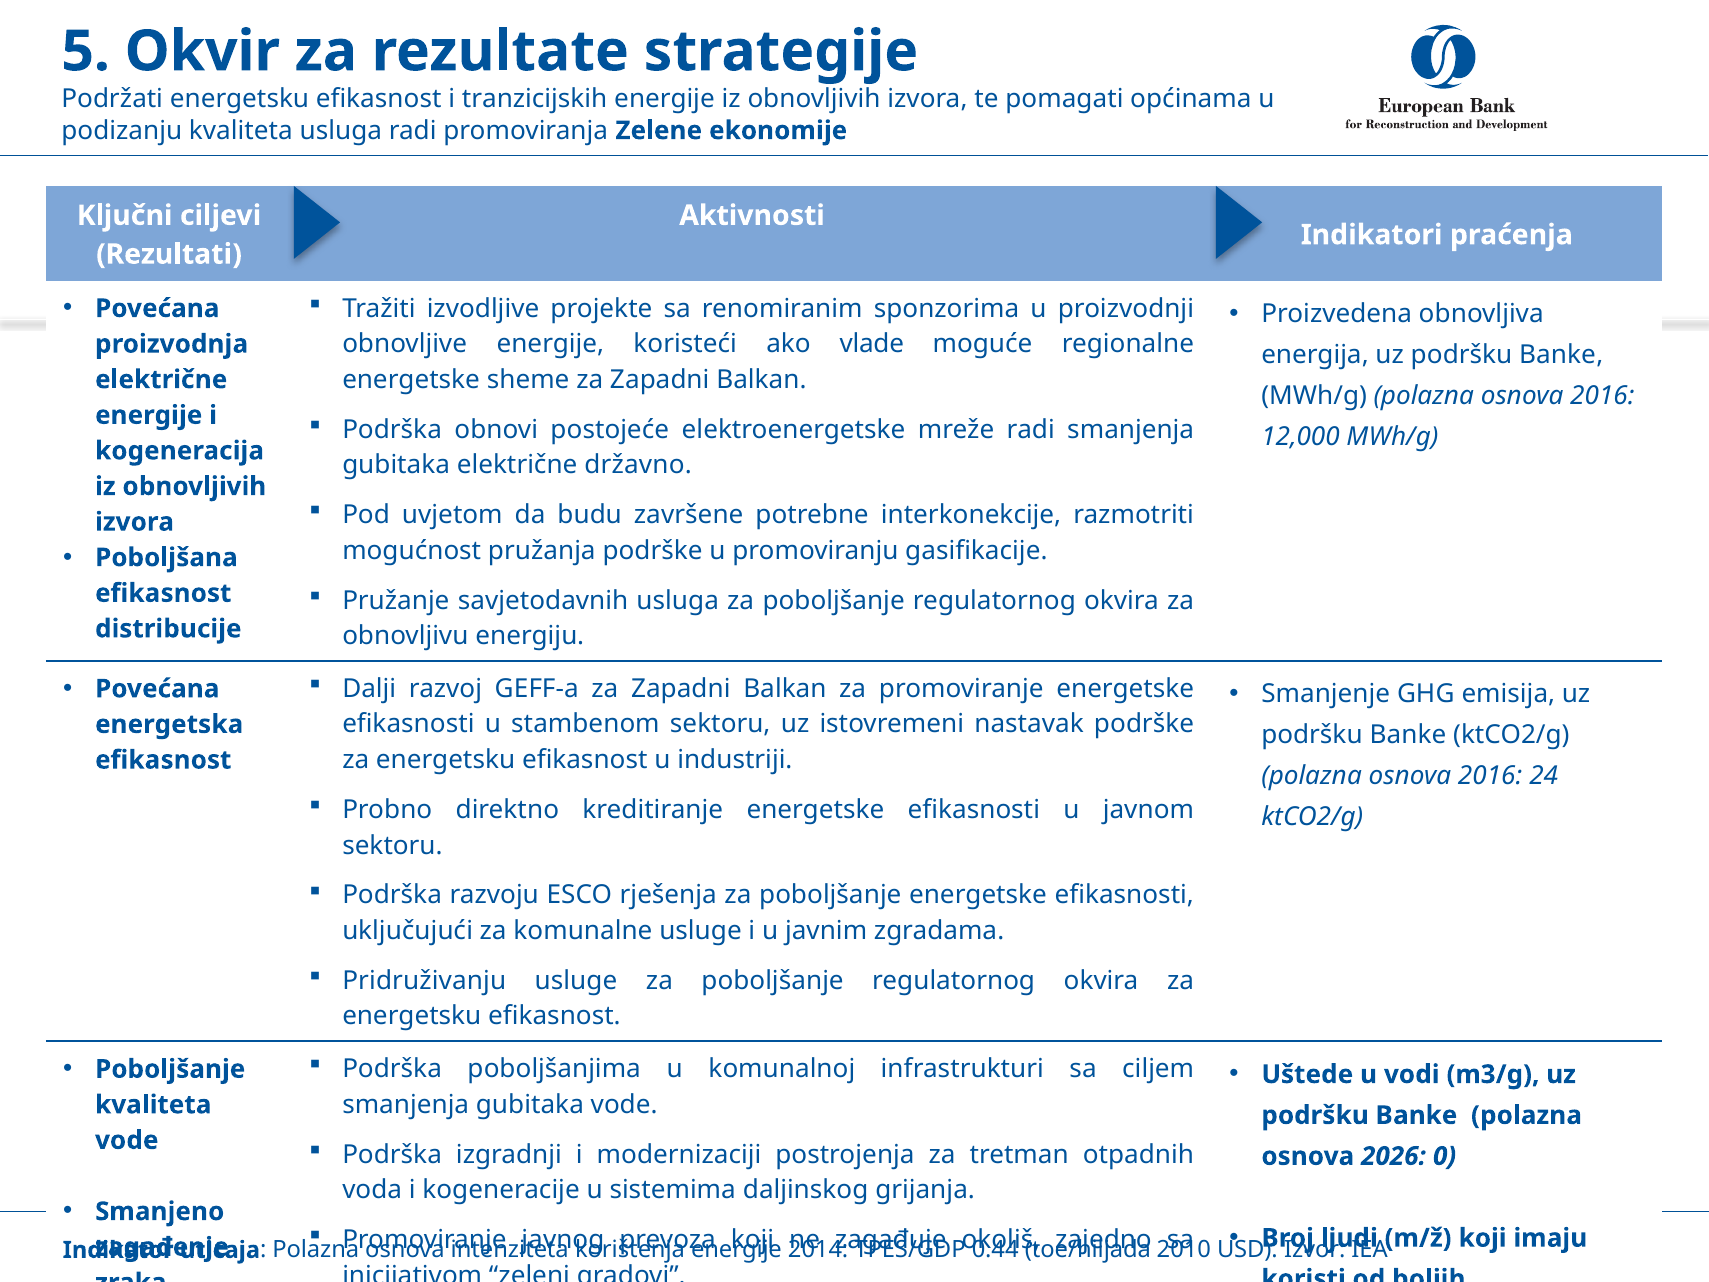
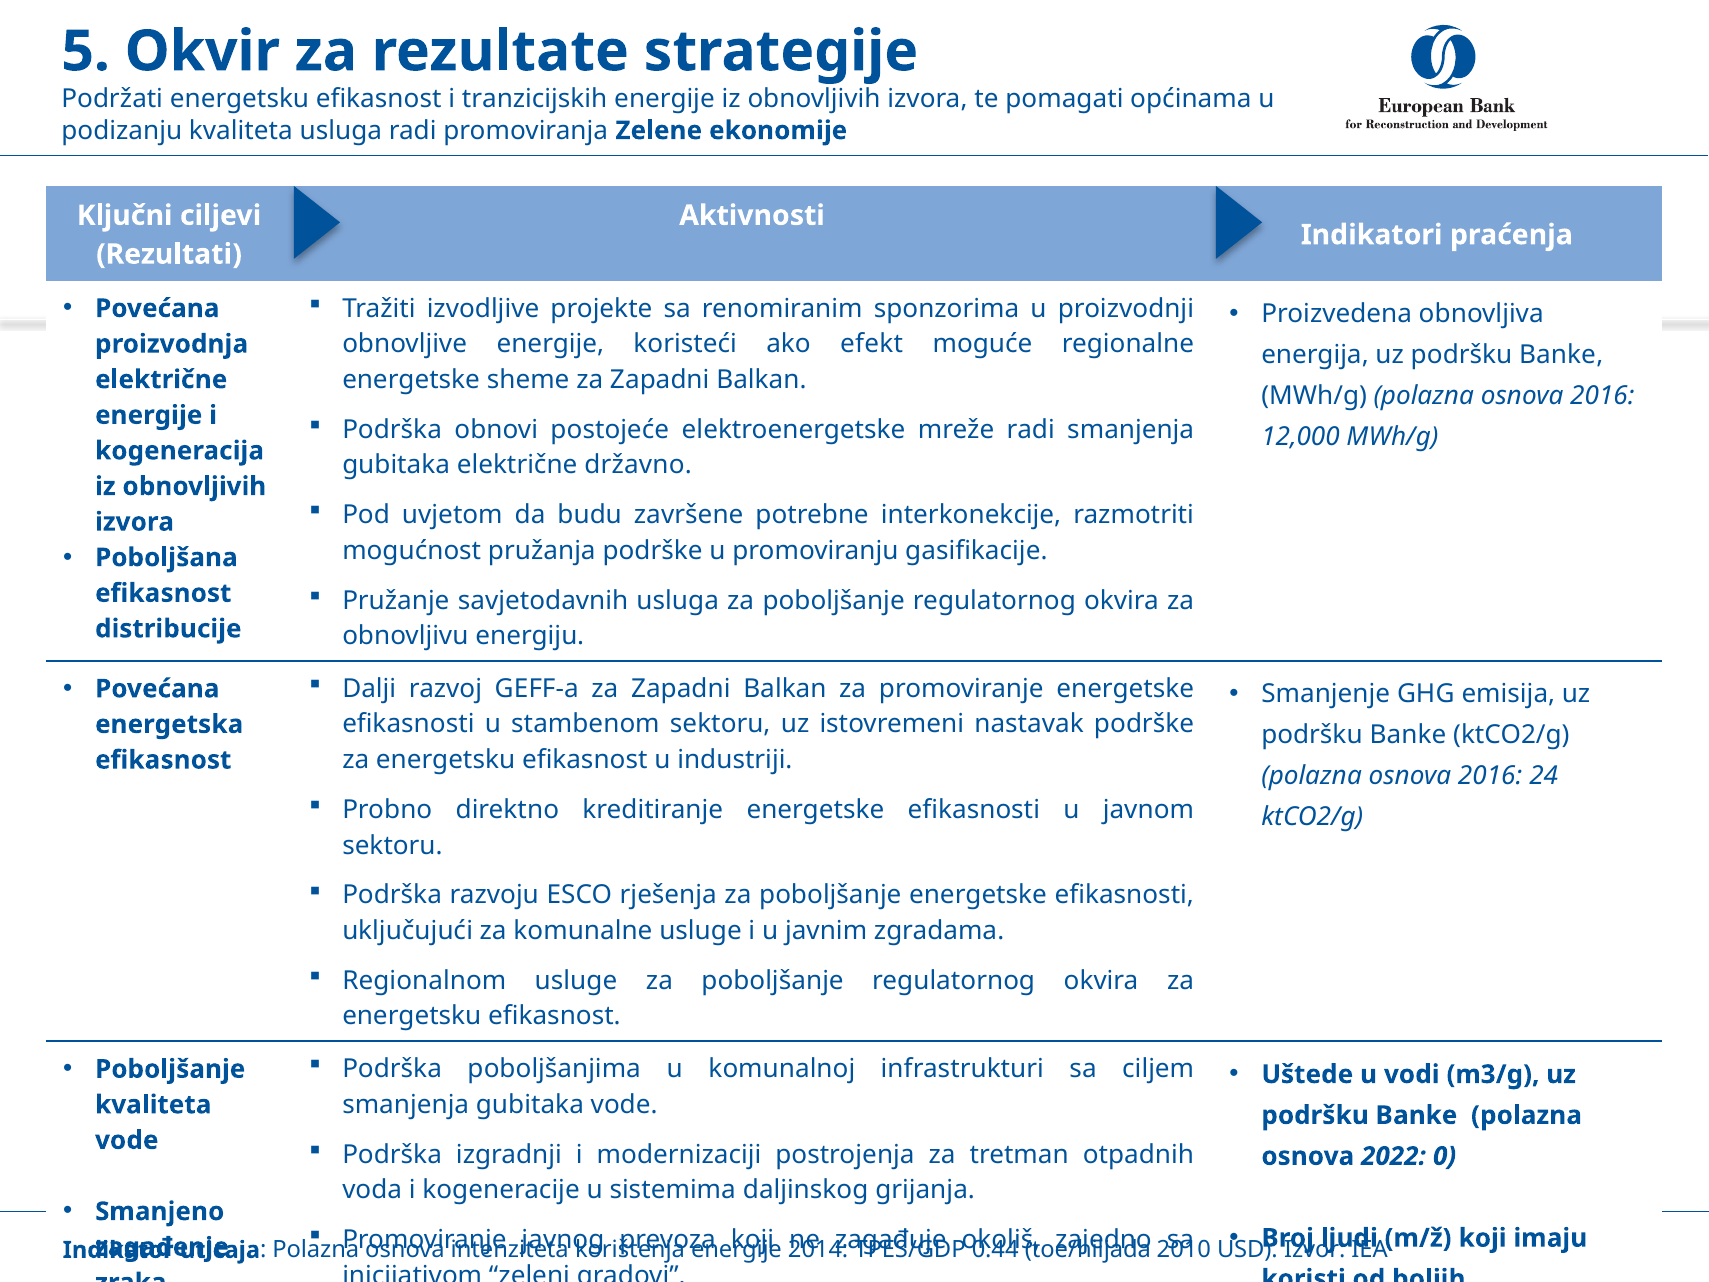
vlade: vlade -> efekt
Pridruživanju: Pridruživanju -> Regionalnom
2026: 2026 -> 2022
